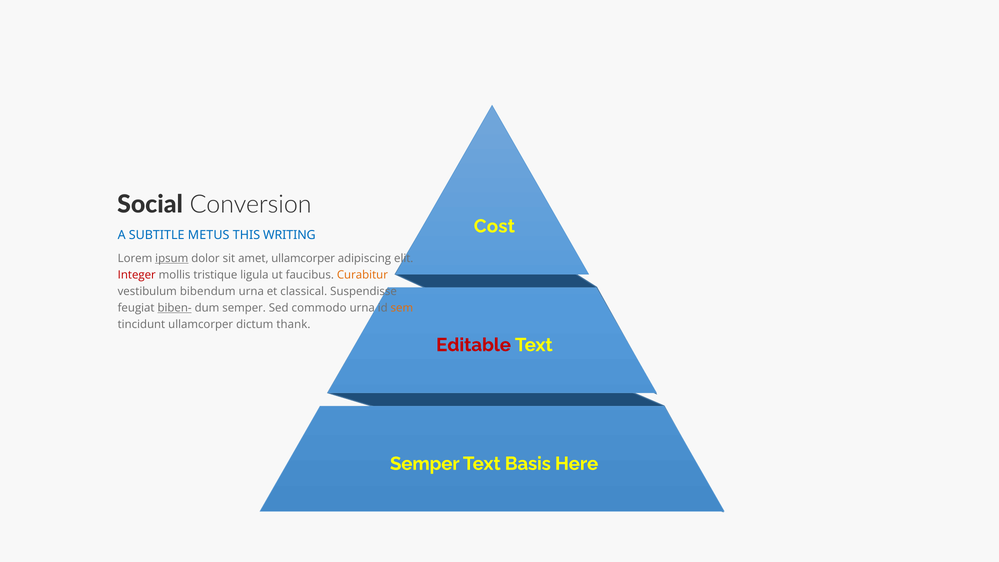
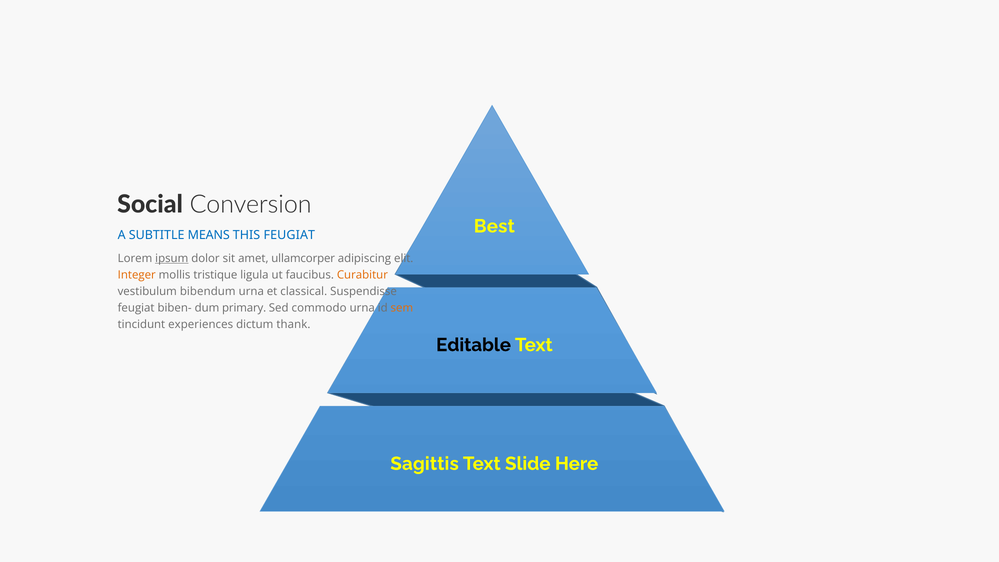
Cost: Cost -> Best
METUS: METUS -> MEANS
THIS WRITING: WRITING -> FEUGIAT
Integer colour: red -> orange
biben- underline: present -> none
dum semper: semper -> primary
tincidunt ullamcorper: ullamcorper -> experiences
Editable colour: red -> black
Semper at (425, 464): Semper -> Sagittis
Basis: Basis -> Slide
